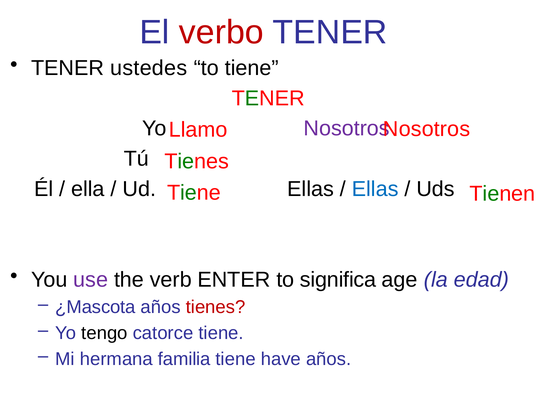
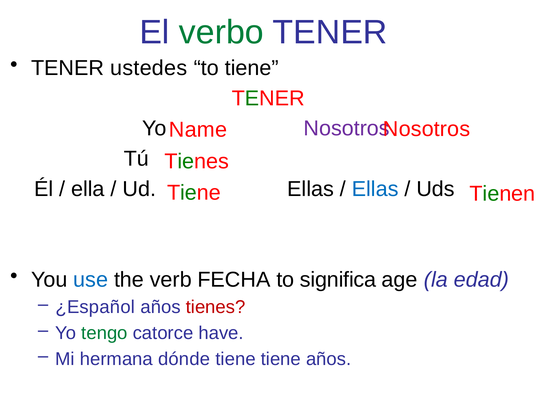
verbo colour: red -> green
Llamo: Llamo -> Name
use colour: purple -> blue
ENTER: ENTER -> FECHA
¿Mascota: ¿Mascota -> ¿Español
tengo colour: black -> green
catorce tiene: tiene -> have
familia: familia -> dónde
tiene have: have -> tiene
